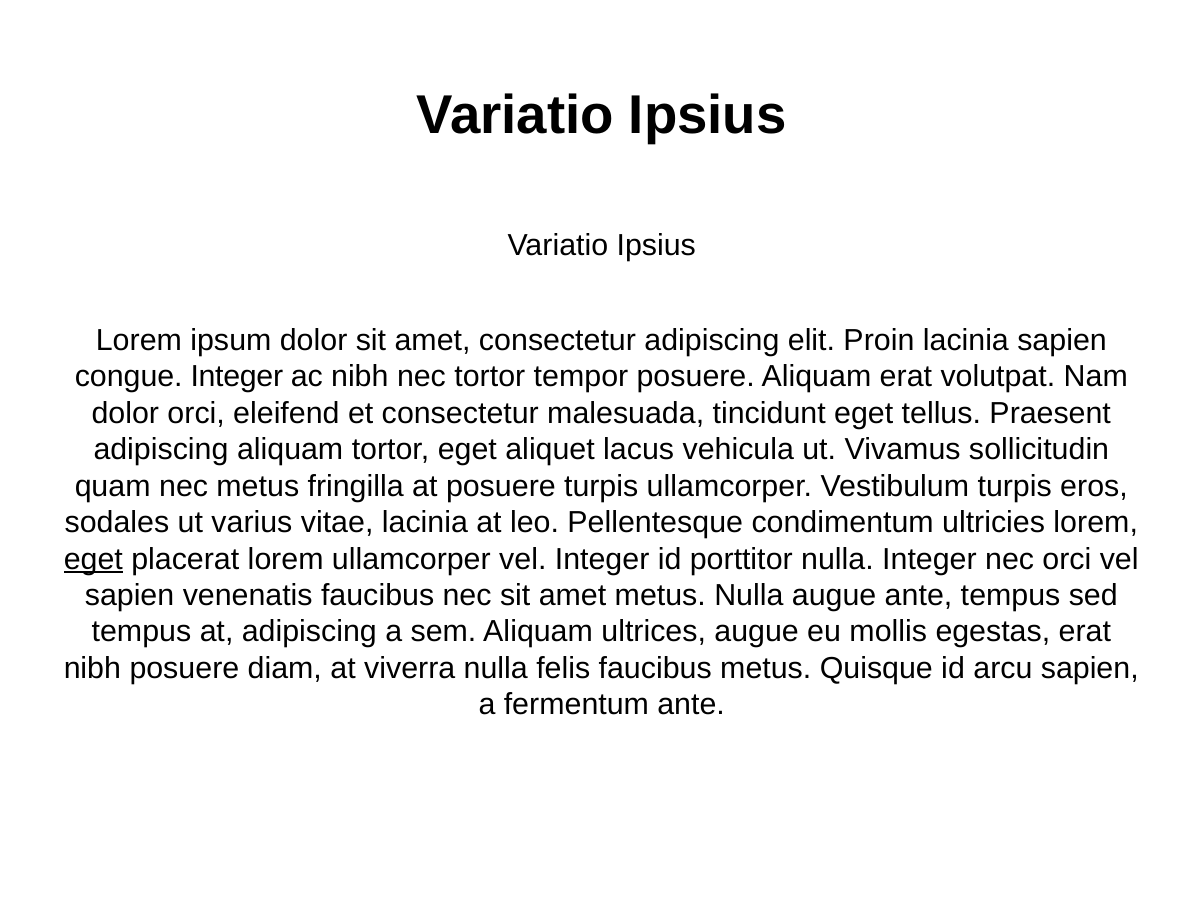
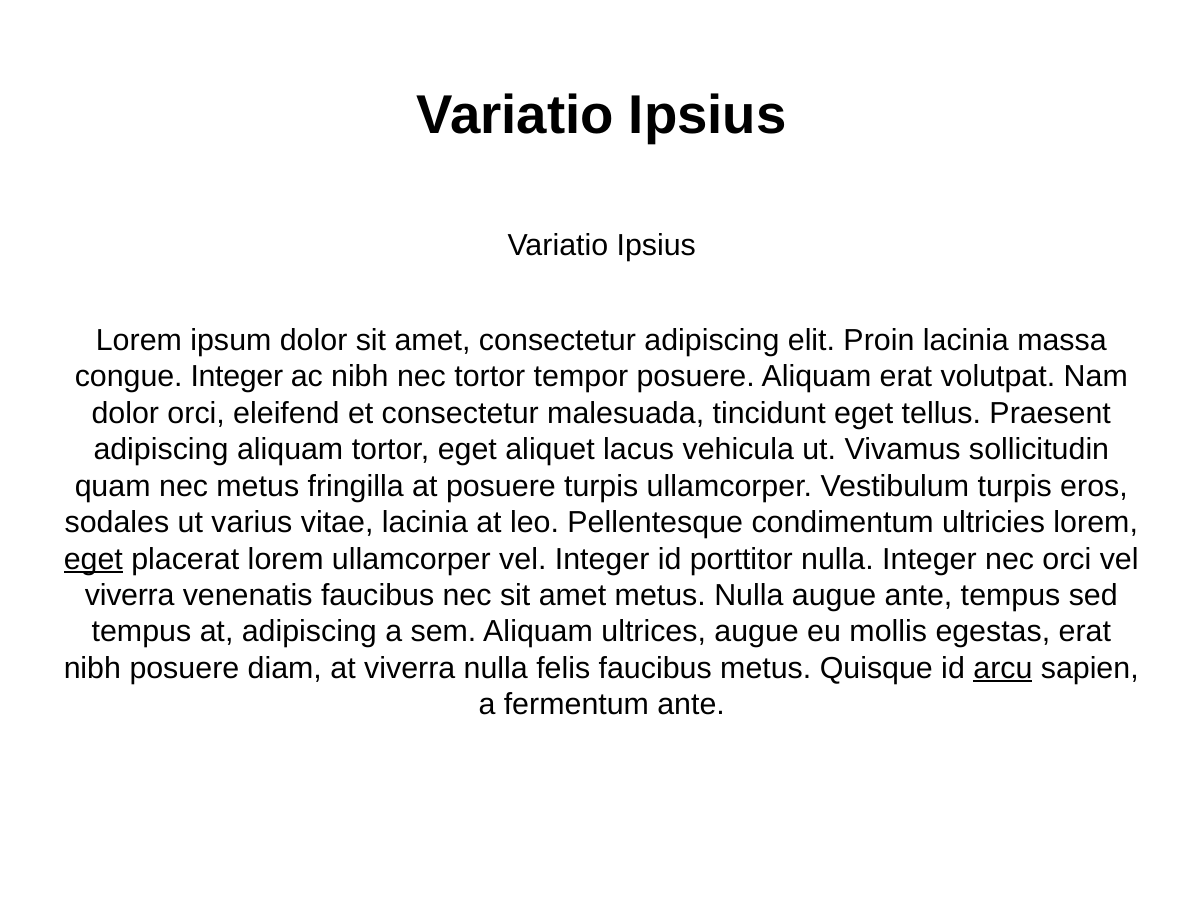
lacinia sapien: sapien -> massa
sapien at (130, 595): sapien -> viverra
arcu underline: none -> present
